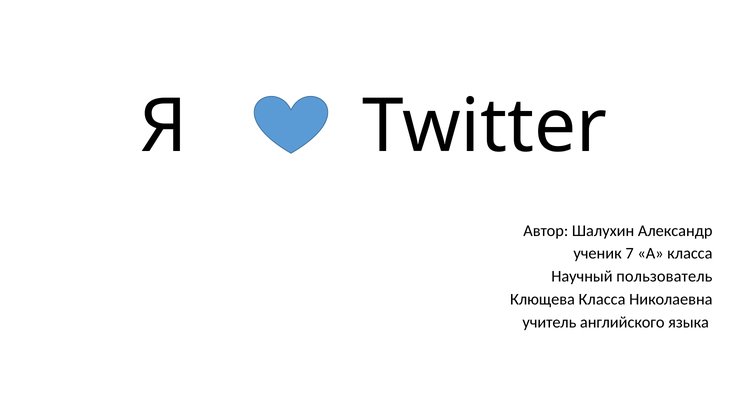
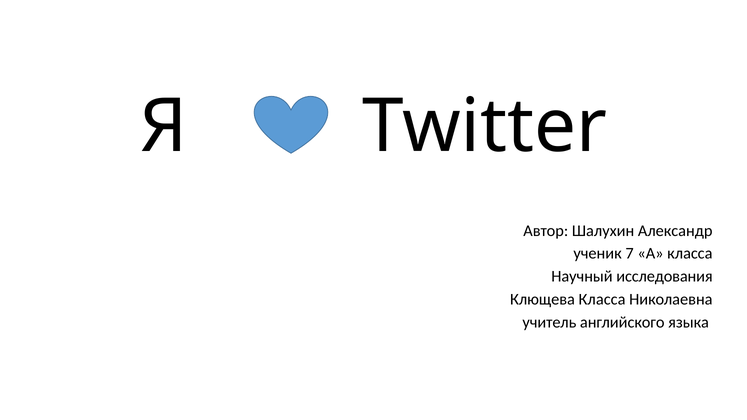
пользователь: пользователь -> исследования
